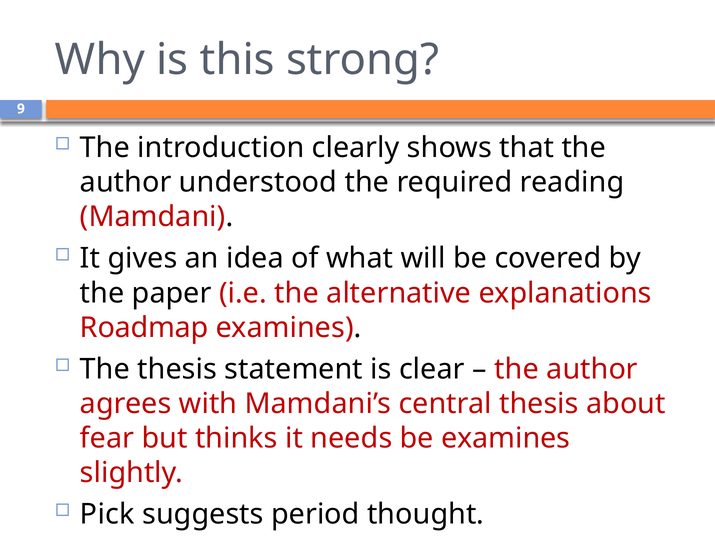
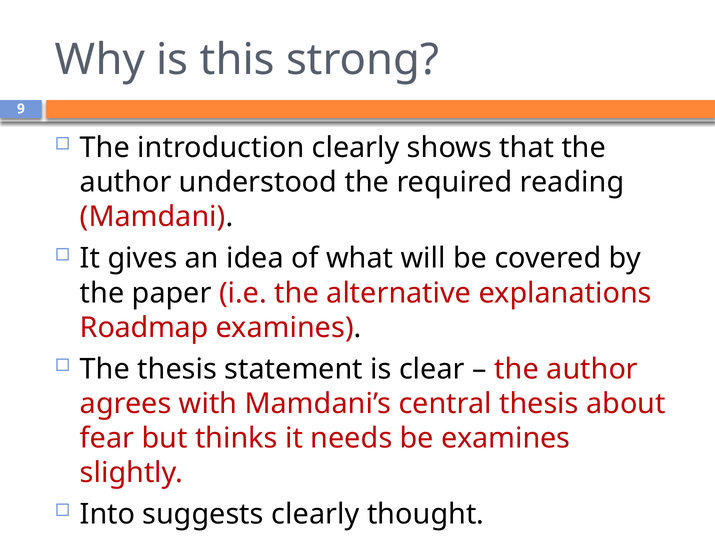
Pick: Pick -> Into
suggests period: period -> clearly
